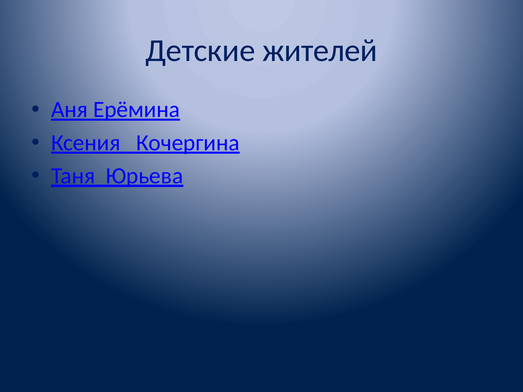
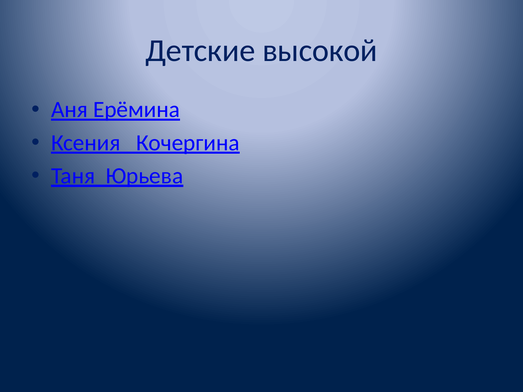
жителей: жителей -> высокой
